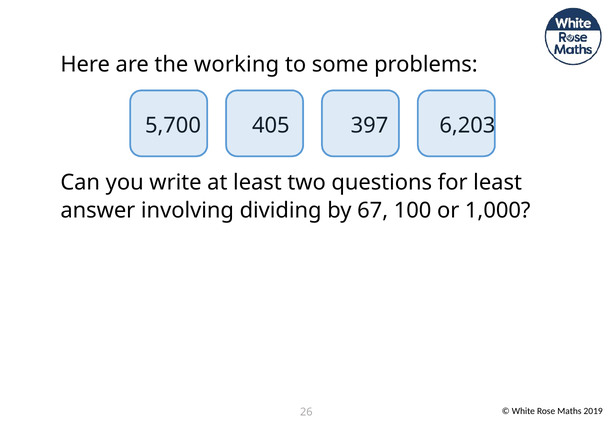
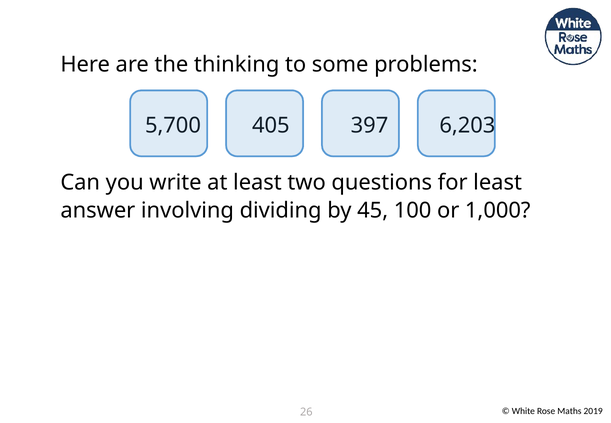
working: working -> thinking
67: 67 -> 45
